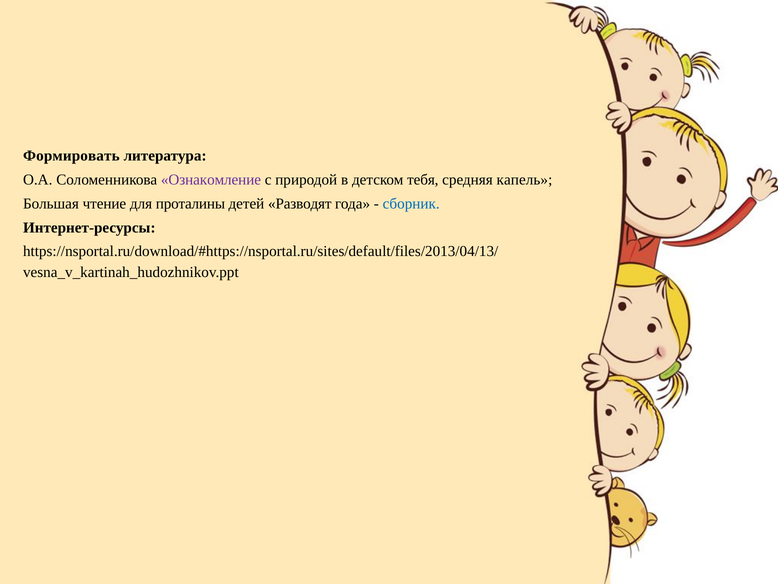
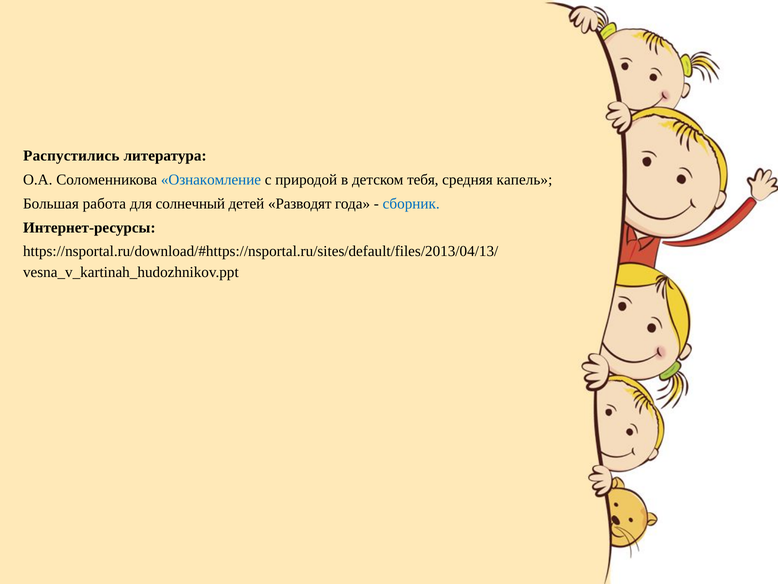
Формировать: Формировать -> Распустились
Ознакомление colour: purple -> blue
чтение: чтение -> работа
проталины: проталины -> солнечный
